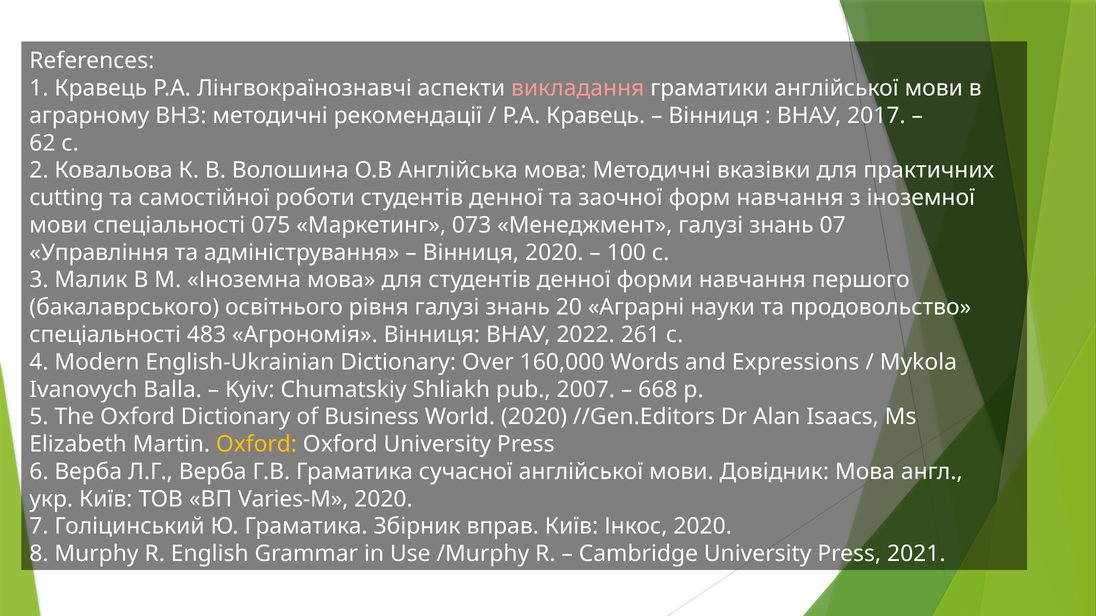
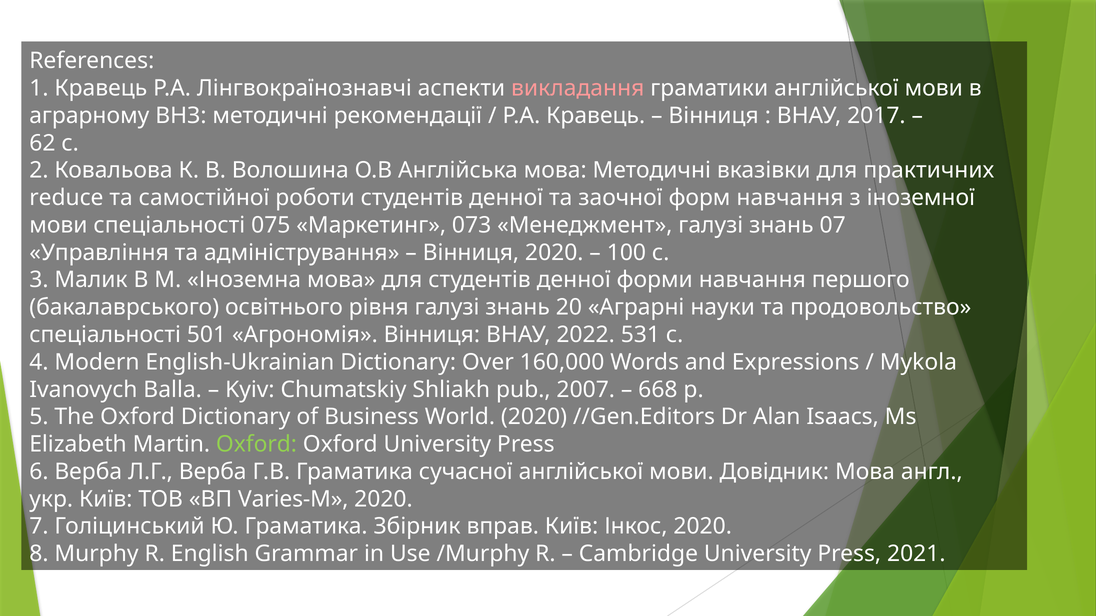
cutting: cutting -> reduce
483: 483 -> 501
261: 261 -> 531
Oxford at (256, 445) colour: yellow -> light green
